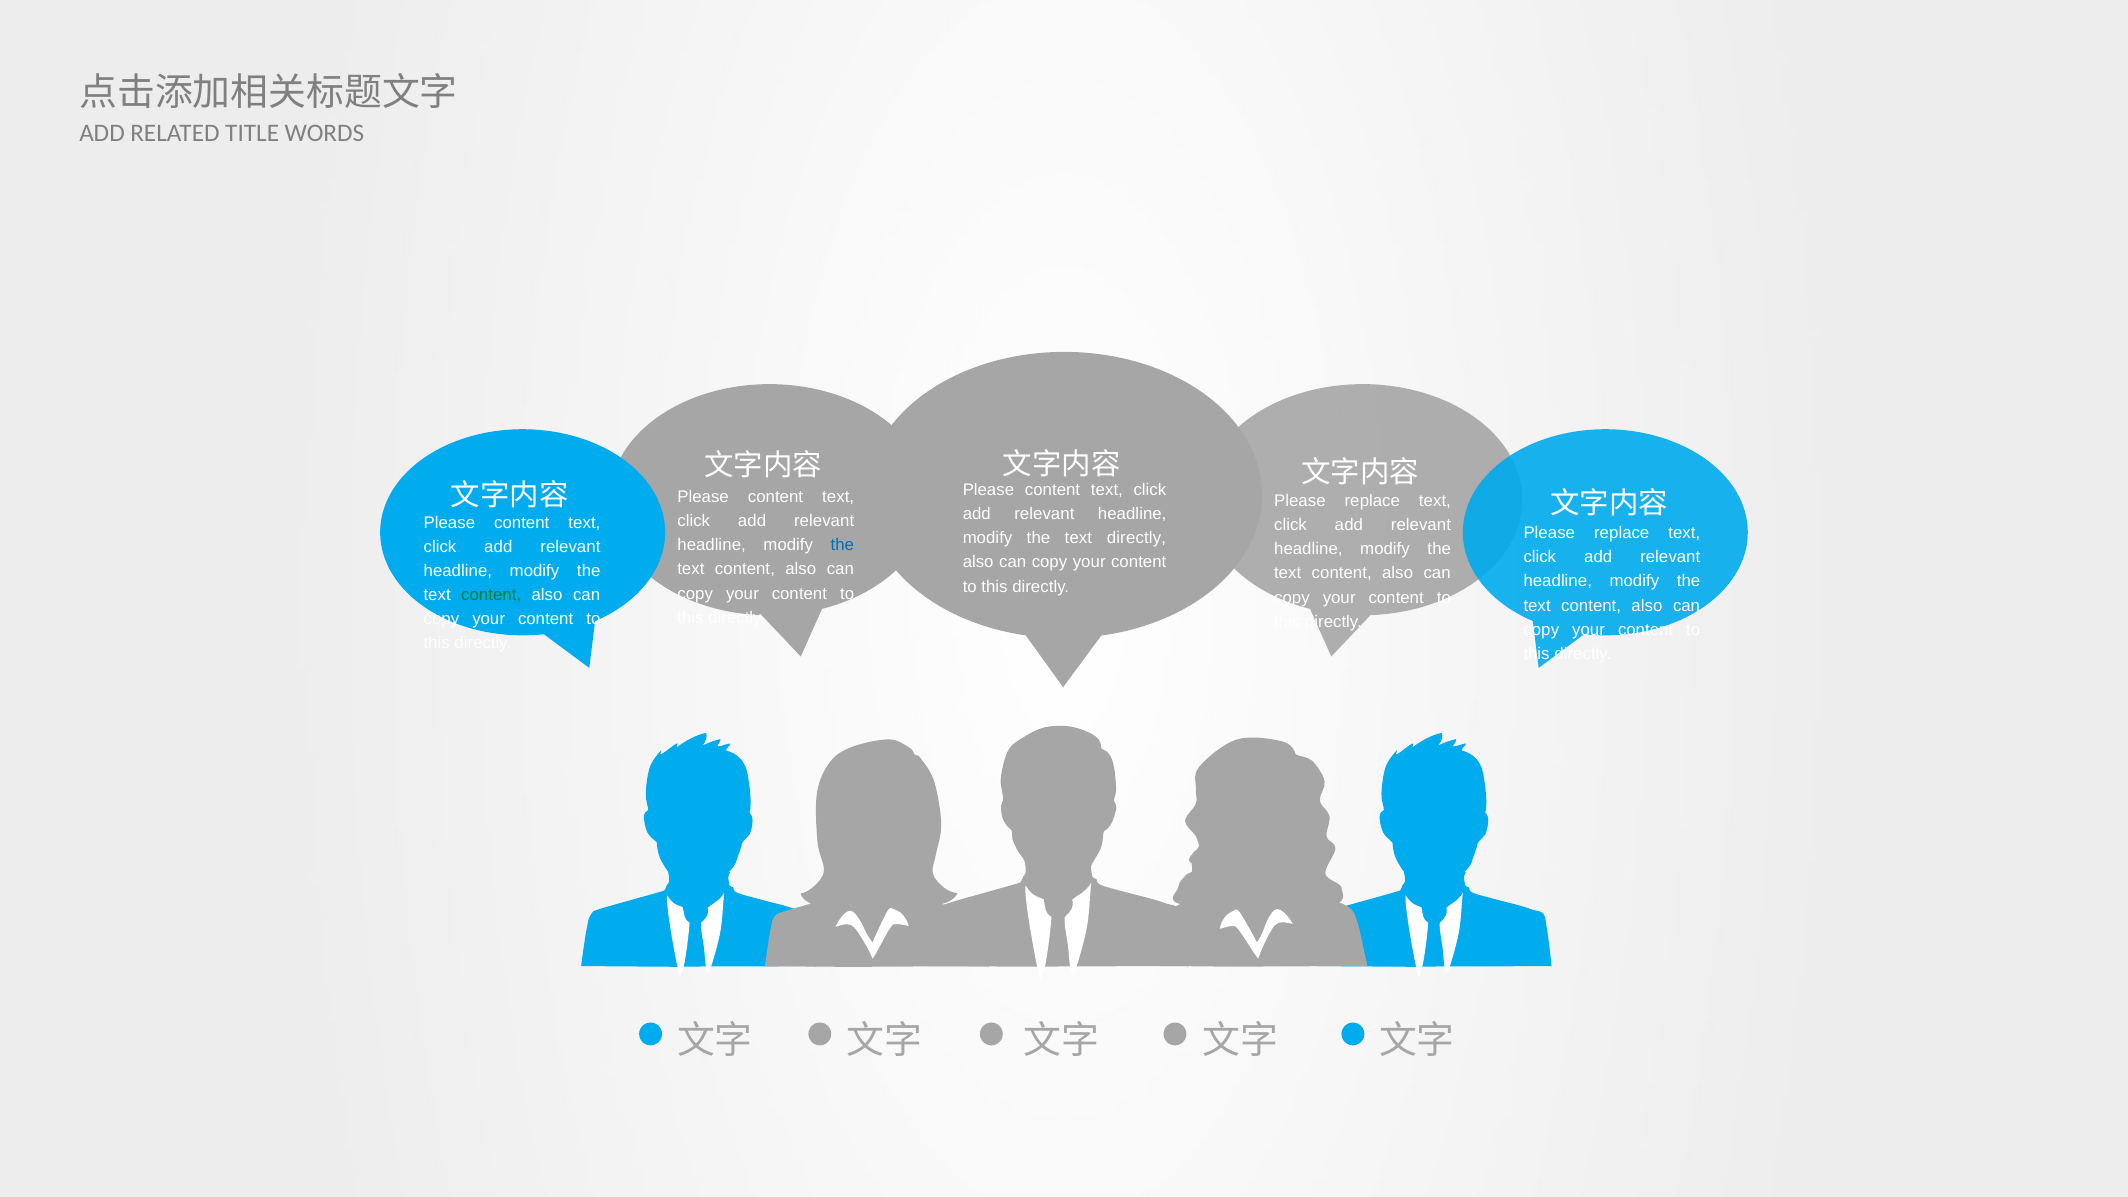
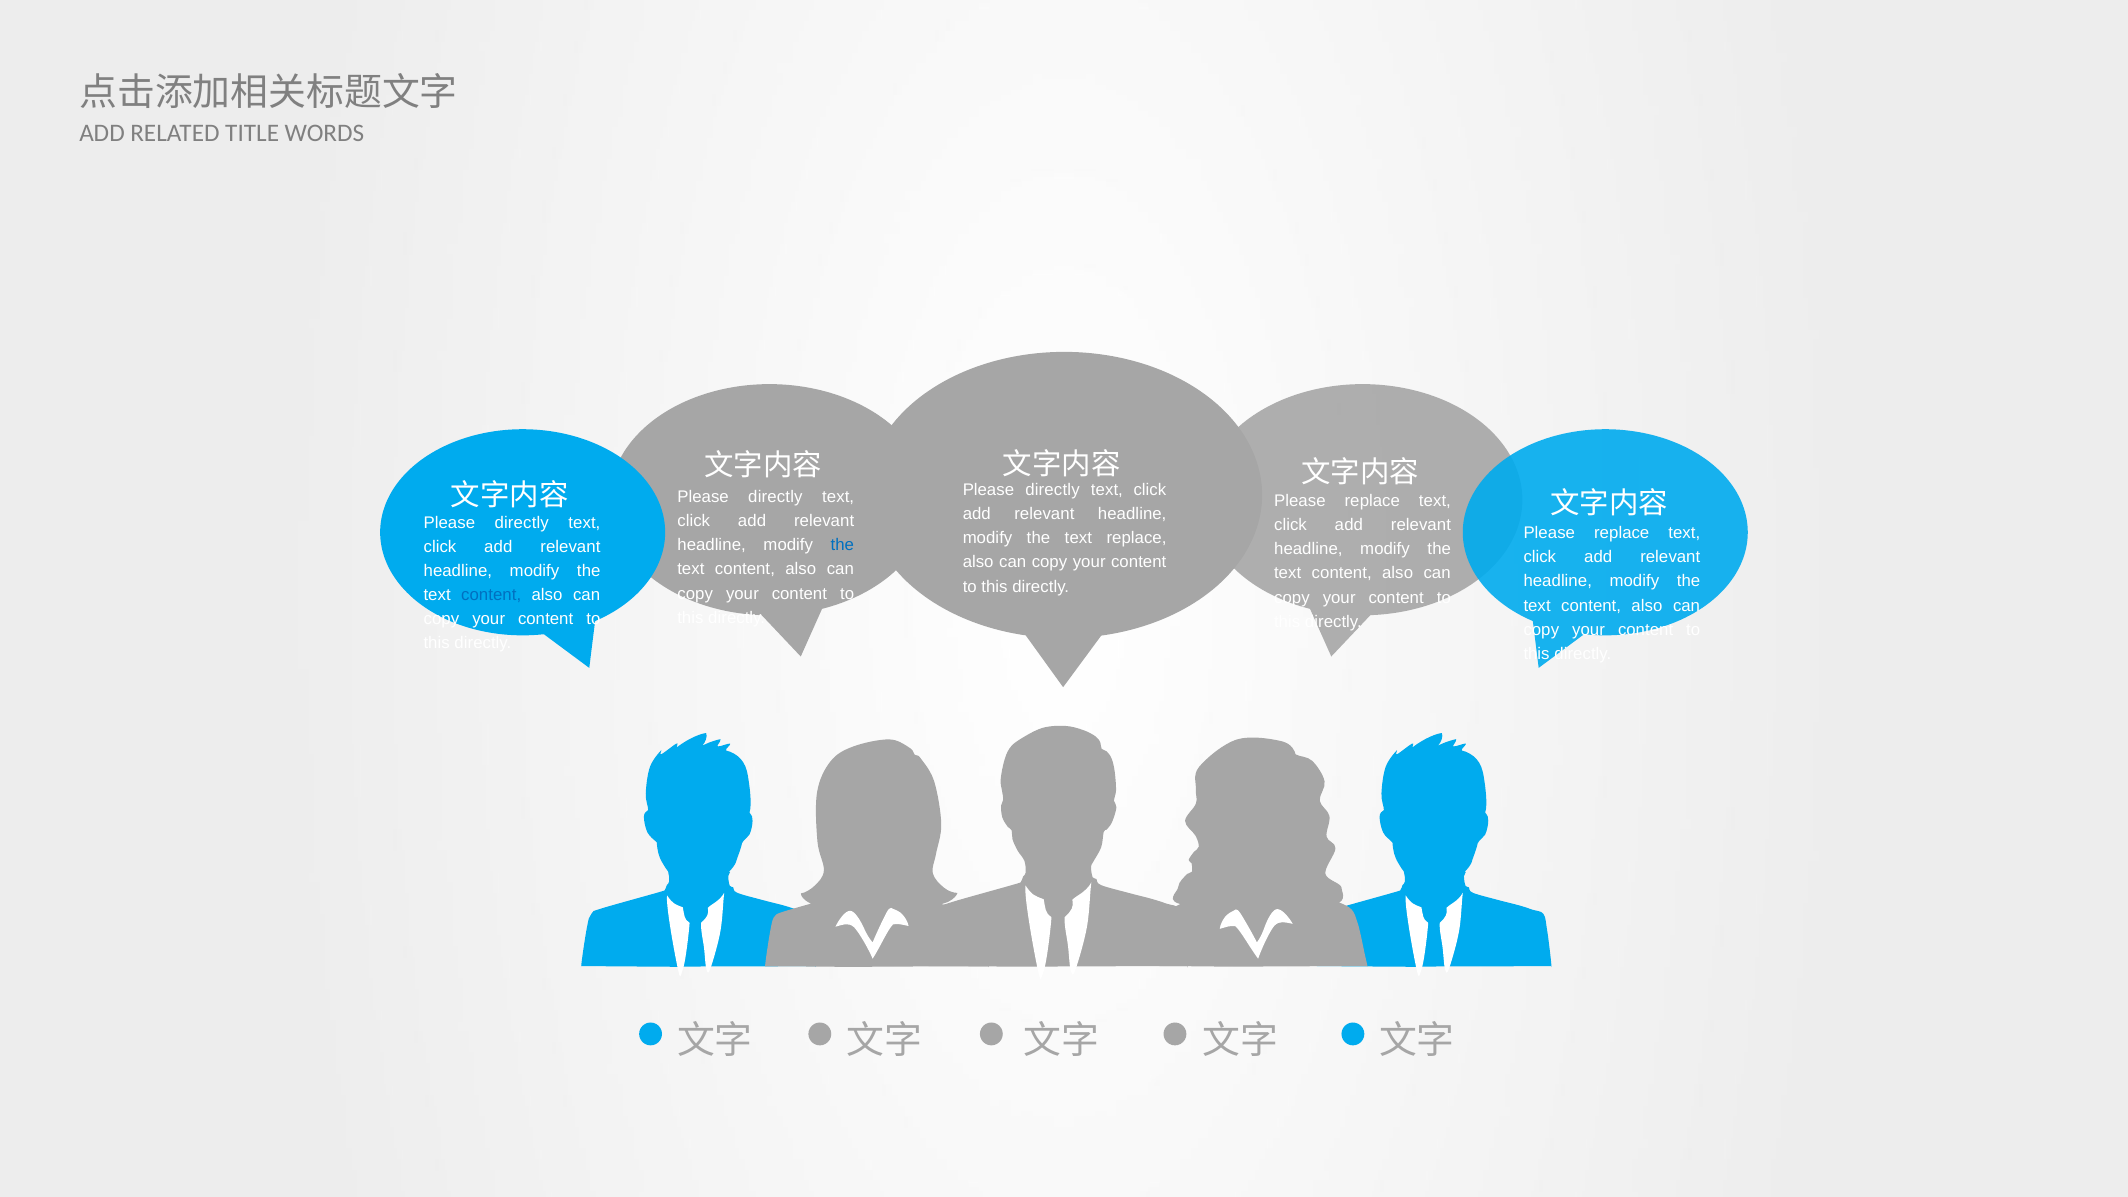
content at (1053, 490): content -> directly
content at (776, 497): content -> directly
content at (522, 523): content -> directly
text directly: directly -> replace
content at (491, 595) colour: green -> blue
